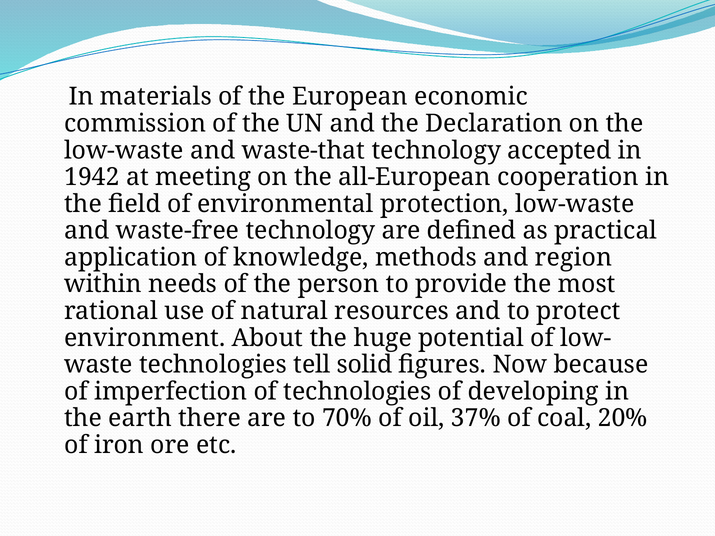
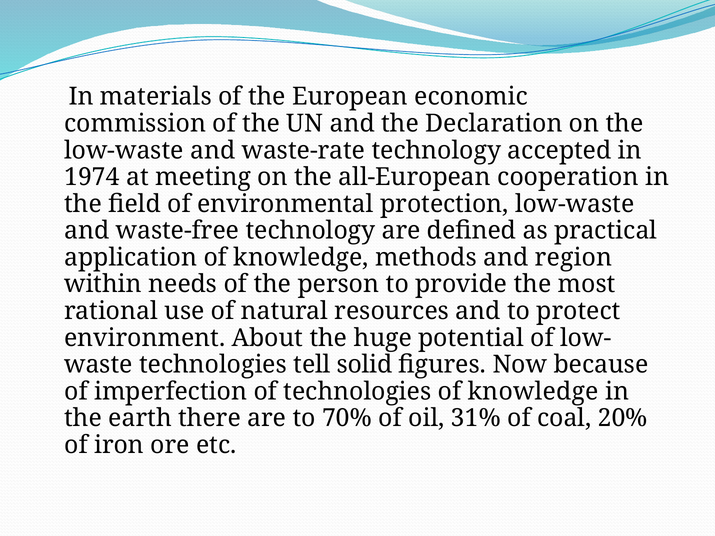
waste-that: waste-that -> waste-rate
1942: 1942 -> 1974
technologies of developing: developing -> knowledge
37%: 37% -> 31%
